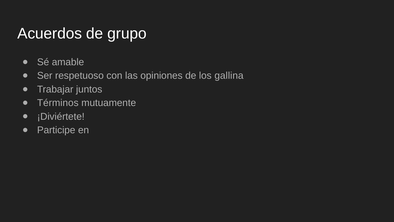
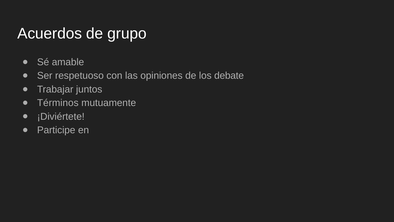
gallina: gallina -> debate
